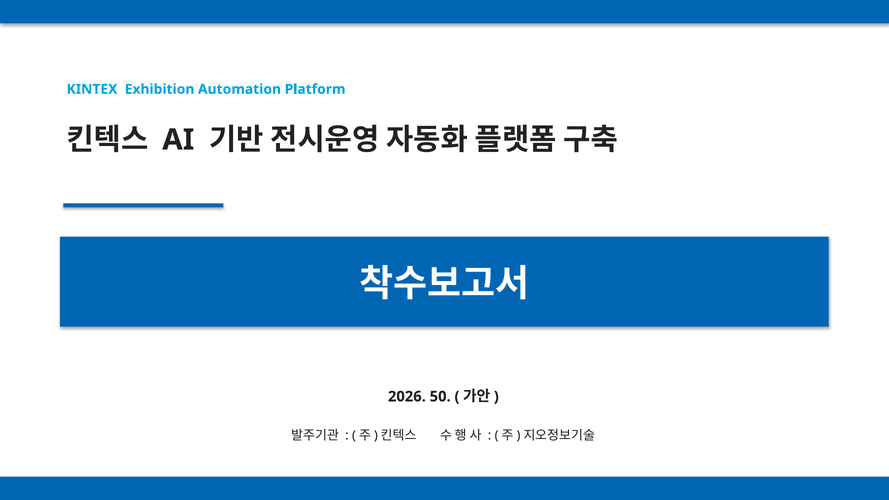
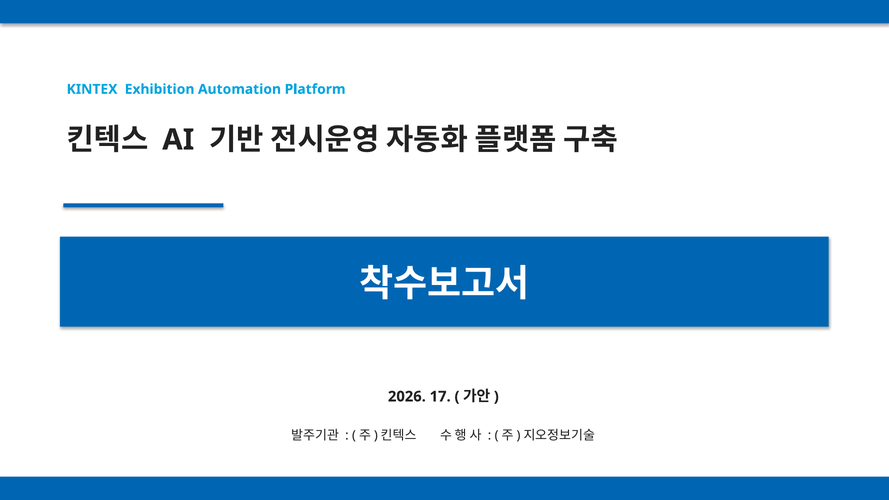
50: 50 -> 17
